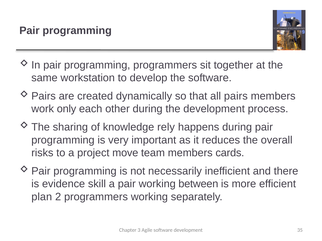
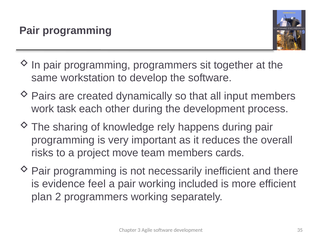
pairs: pairs -> input
only: only -> task
skill: skill -> feel
between: between -> included
